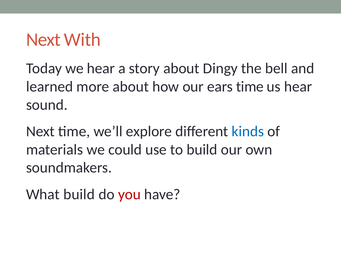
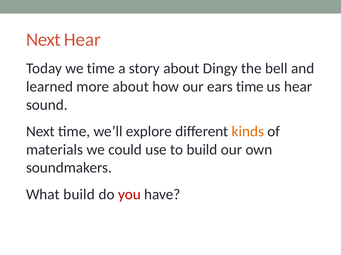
Next With: With -> Hear
we hear: hear -> time
kinds colour: blue -> orange
